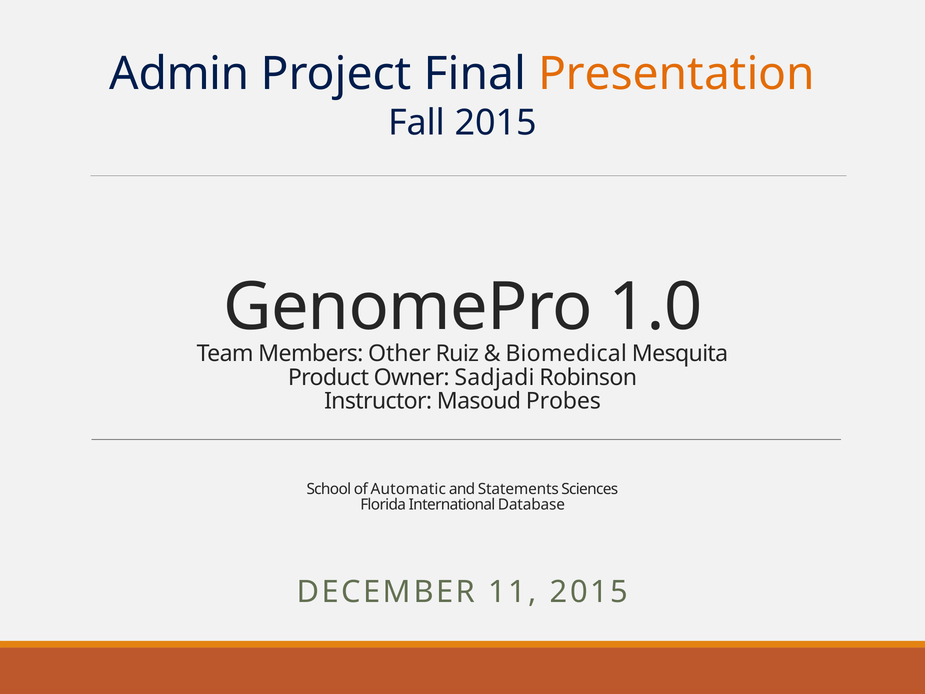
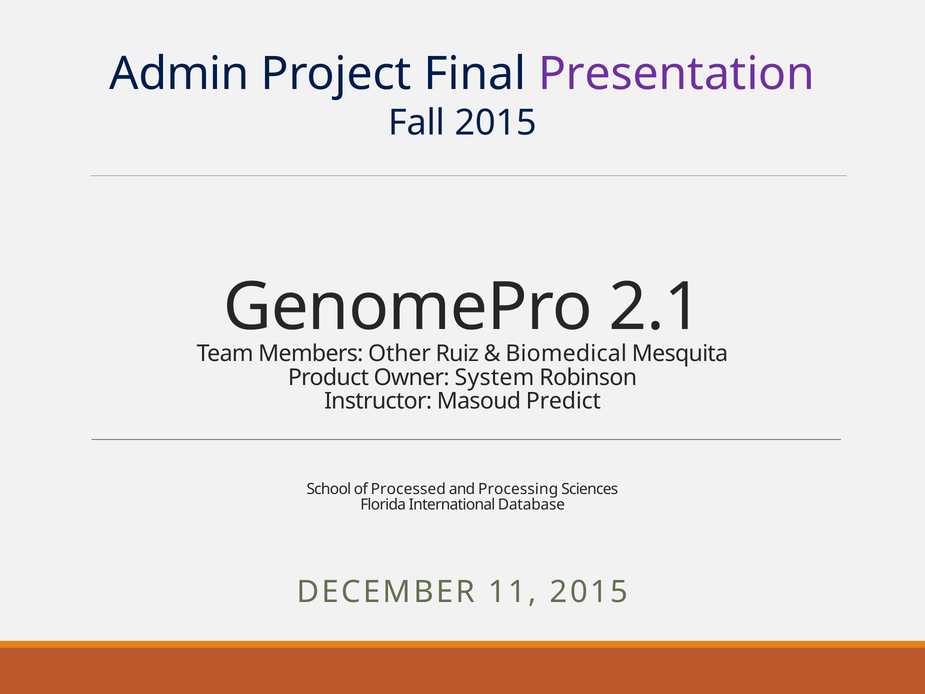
Presentation colour: orange -> purple
1.0: 1.0 -> 2.1
Sadjadi: Sadjadi -> System
Probes: Probes -> Predict
Automatic: Automatic -> Processed
Statements: Statements -> Processing
